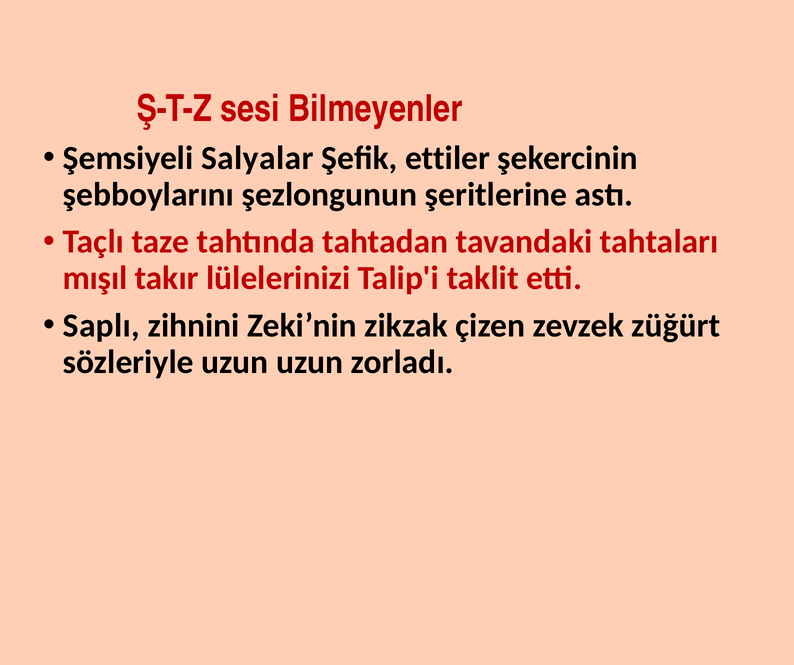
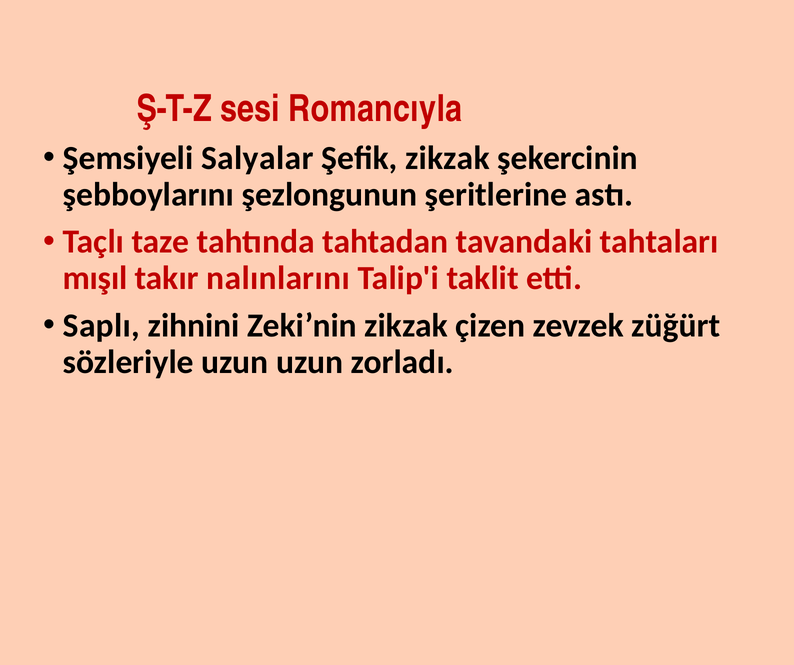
Bilmeyenler: Bilmeyenler -> Romancıyla
Şefik ettiler: ettiler -> zikzak
lülelerinizi: lülelerinizi -> nalınlarını
